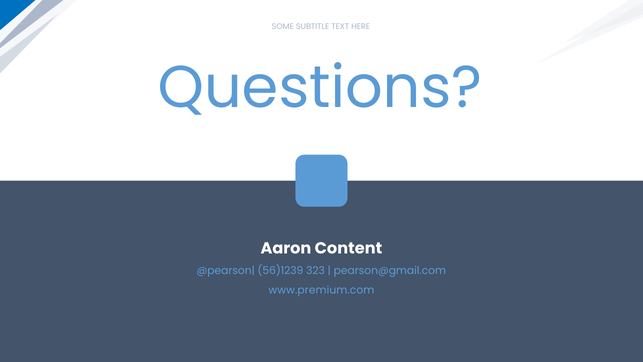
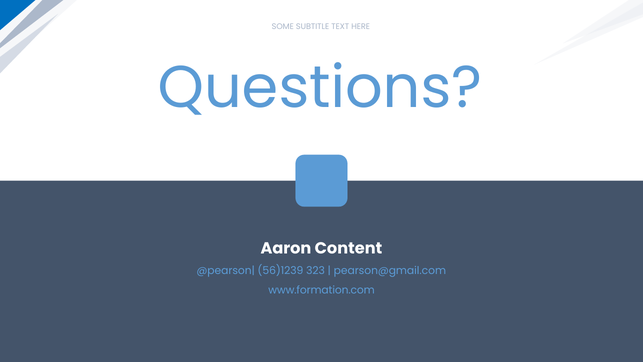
www.premium.com: www.premium.com -> www.formation.com
